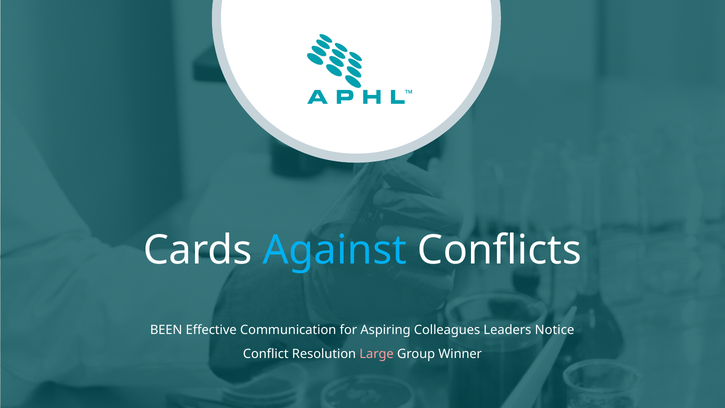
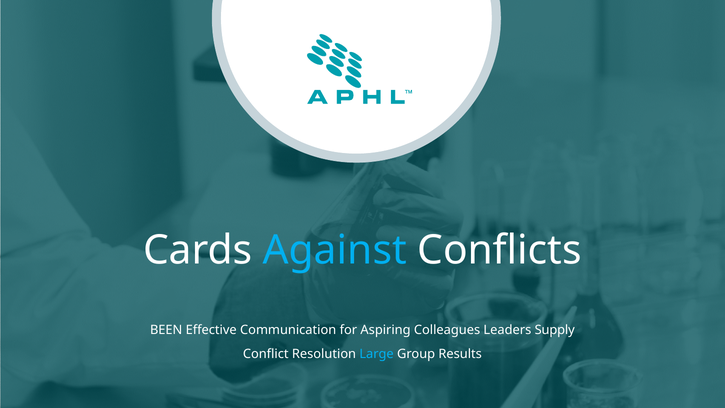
Notice: Notice -> Supply
Large colour: pink -> light blue
Winner: Winner -> Results
